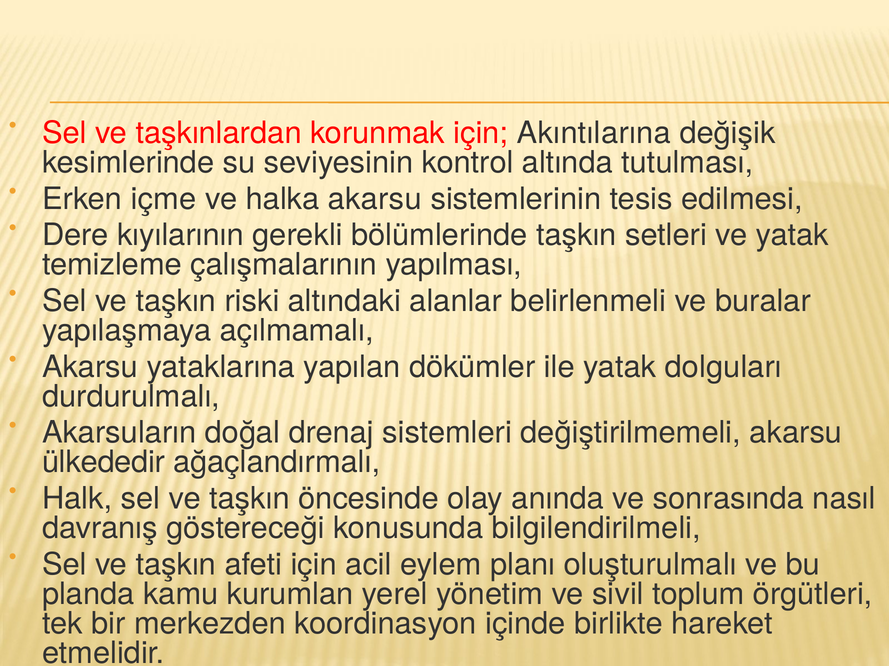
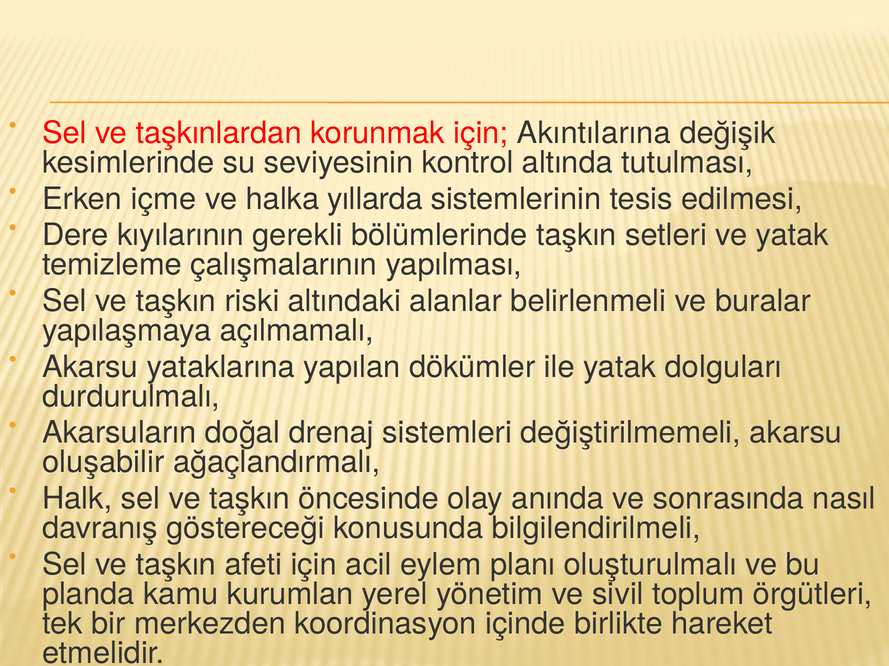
halka akarsu: akarsu -> yıllarda
ülkededir: ülkededir -> oluşabilir
